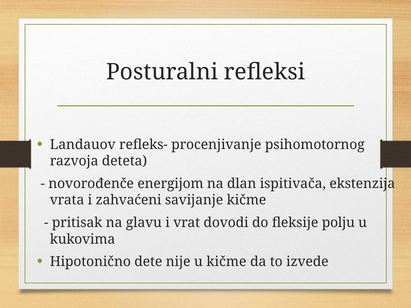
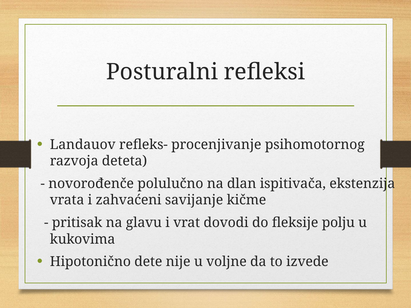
energijom: energijom -> polulučno
u kičme: kičme -> voljne
